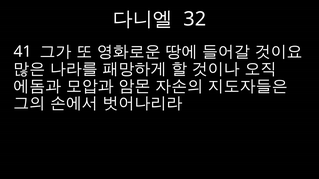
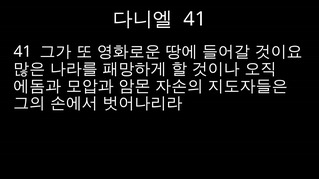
32 at (195, 19): 32 -> 41
